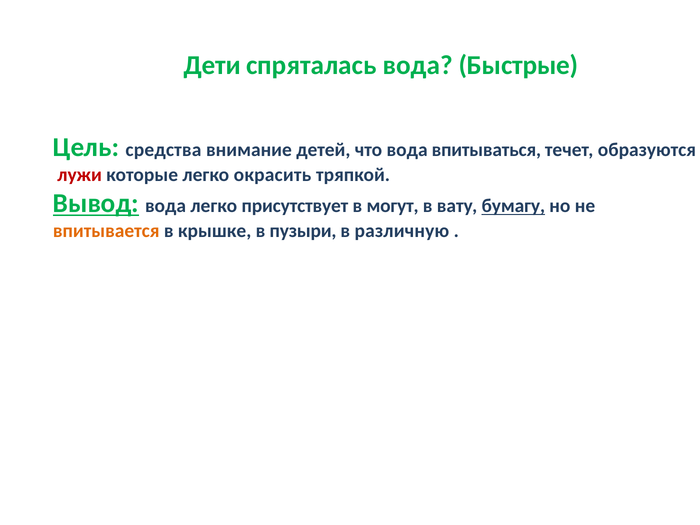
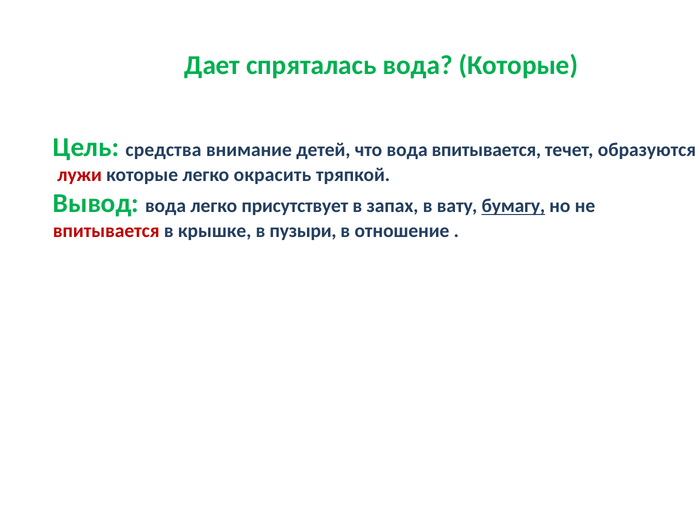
Дети: Дети -> Дает
вода Быстрые: Быстрые -> Которые
вода впитываться: впитываться -> впитывается
Вывод underline: present -> none
могут: могут -> запах
впитывается at (106, 231) colour: orange -> red
различную: различную -> отношение
